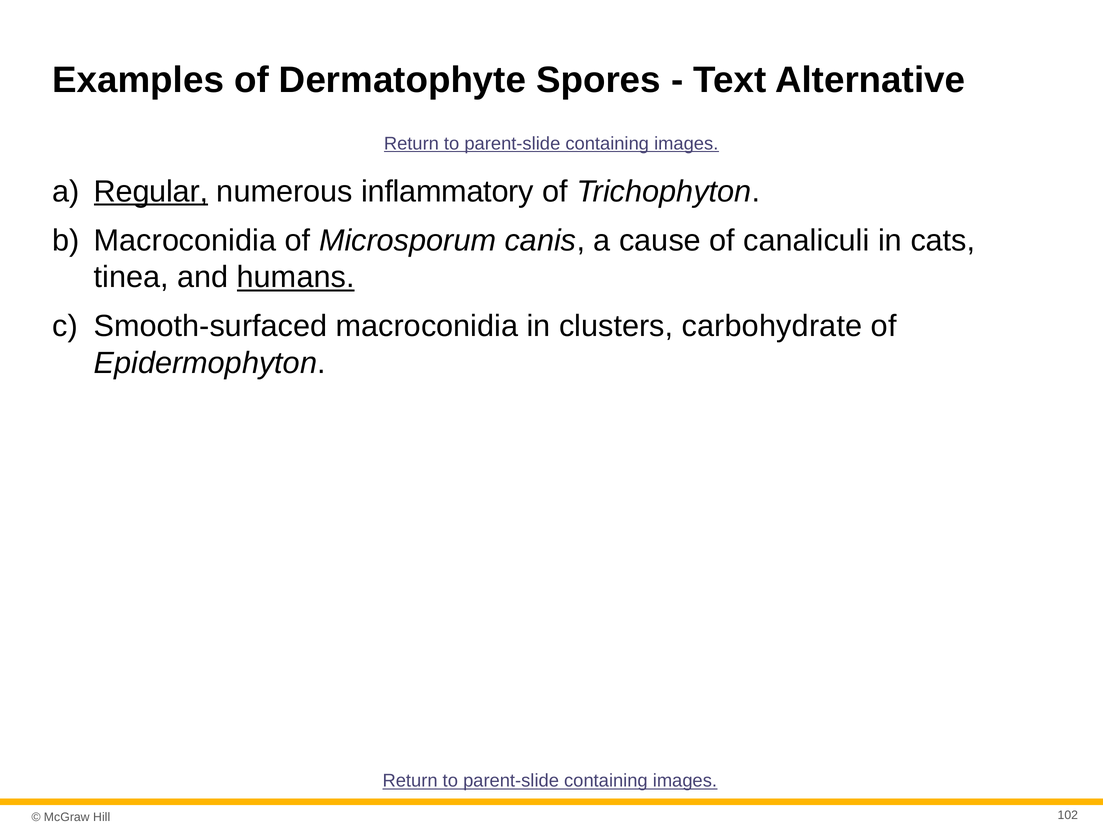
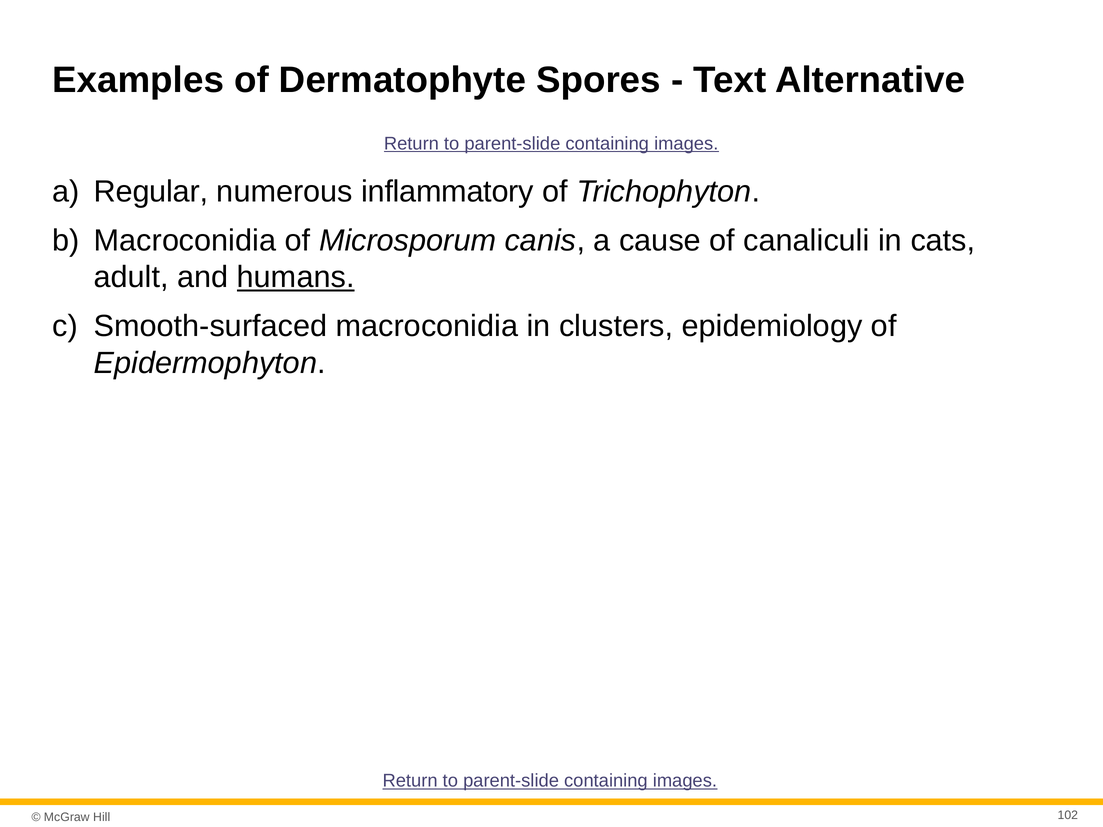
Regular underline: present -> none
tinea: tinea -> adult
carbohydrate: carbohydrate -> epidemiology
